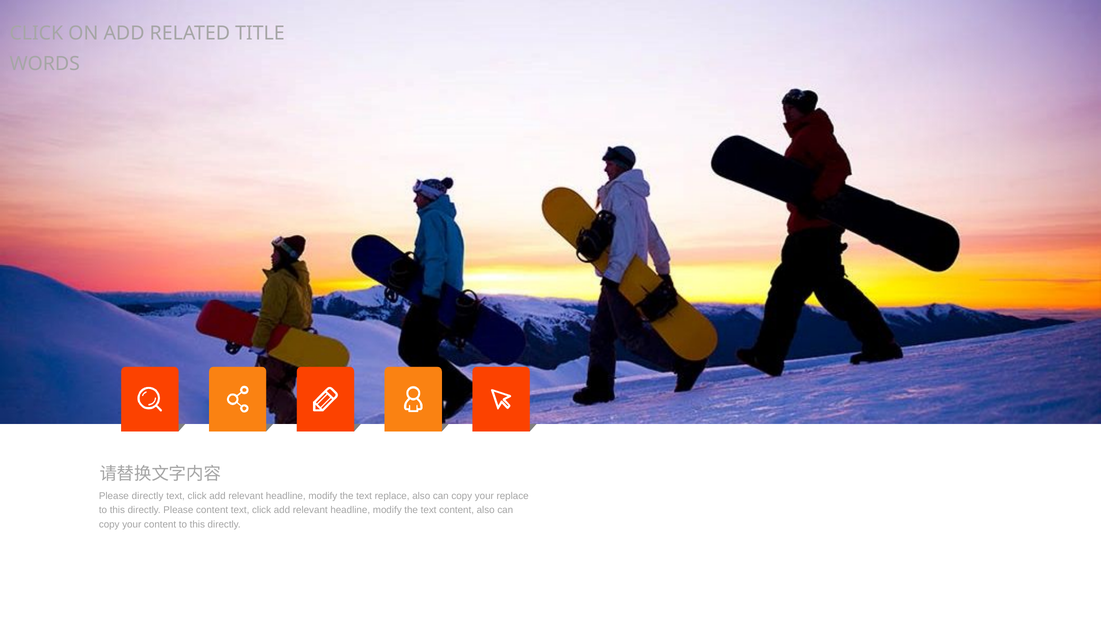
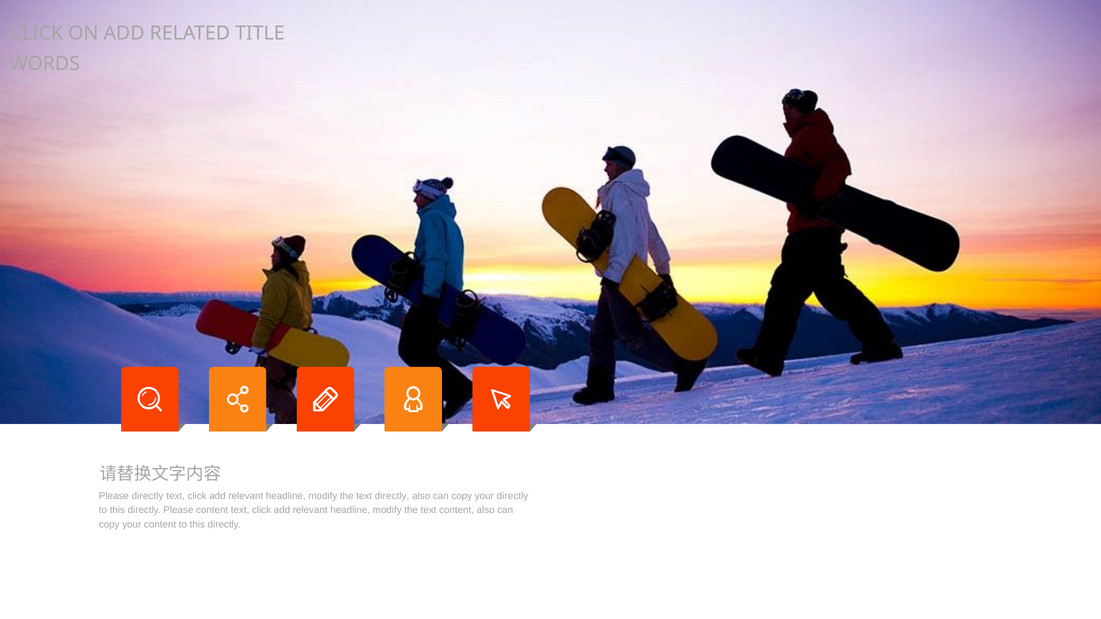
text replace: replace -> directly
your replace: replace -> directly
